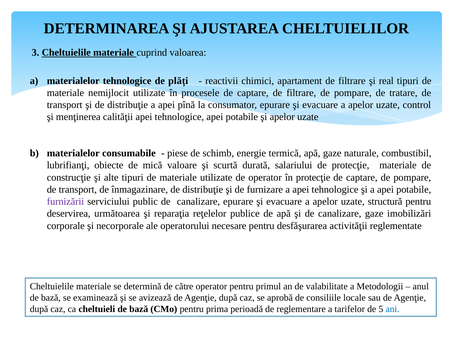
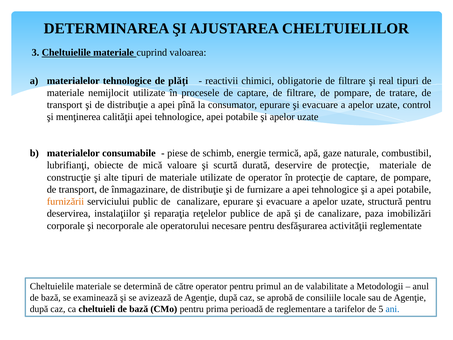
apartament: apartament -> obligatorie
salariului: salariului -> deservire
furnizării colour: purple -> orange
următoarea: următoarea -> instalaţiilor
canalizare gaze: gaze -> paza
